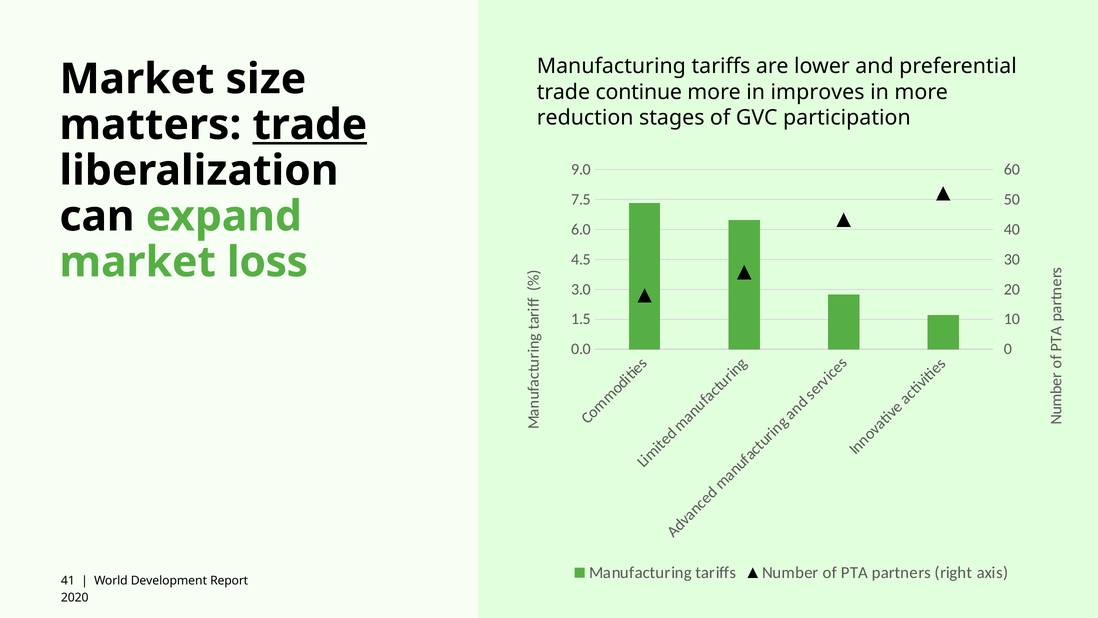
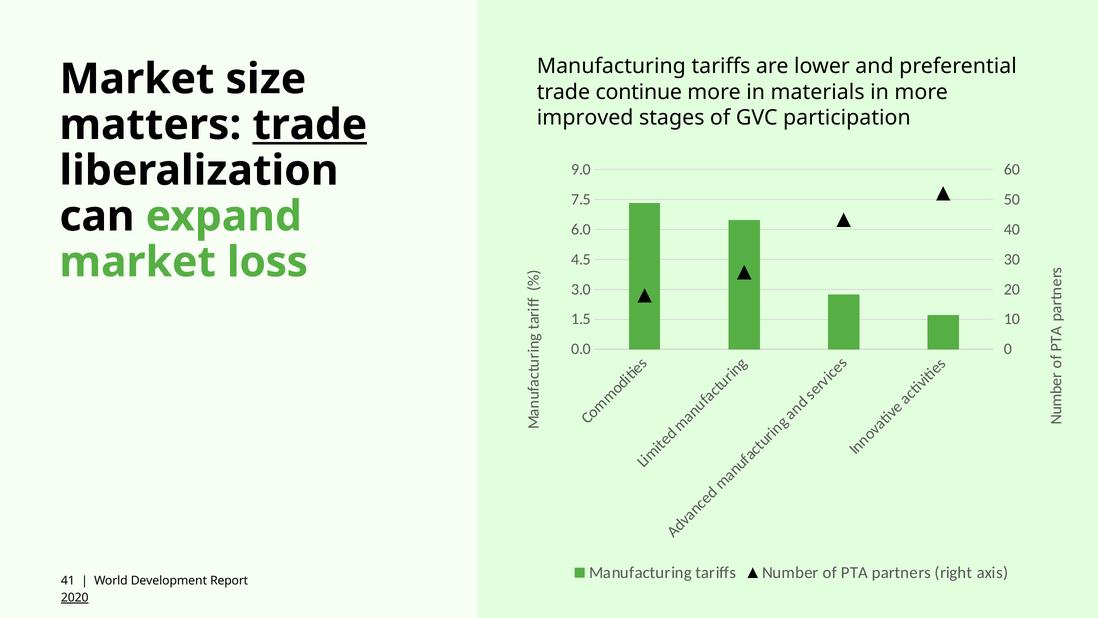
improves: improves -> materials
reduction: reduction -> improved
2020 underline: none -> present
